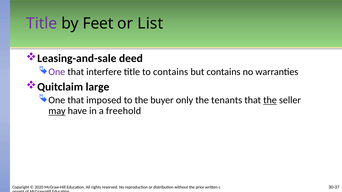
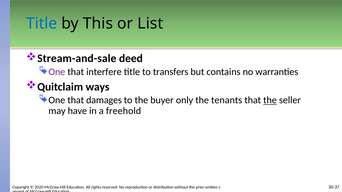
Title at (42, 24) colour: purple -> blue
Feet: Feet -> This
Leasing-and-sale: Leasing-and-sale -> Stream-and-sale
to contains: contains -> transfers
large: large -> ways
imposed: imposed -> damages
may underline: present -> none
